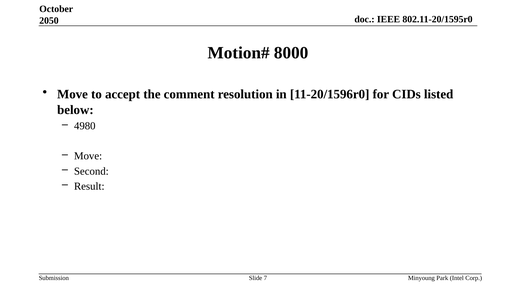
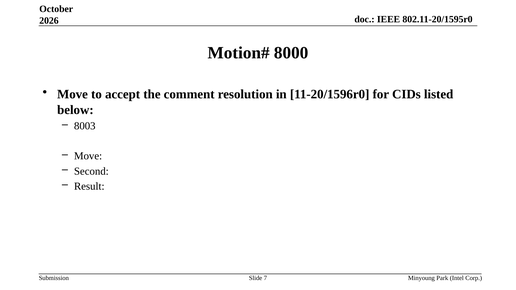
2050: 2050 -> 2026
4980: 4980 -> 8003
